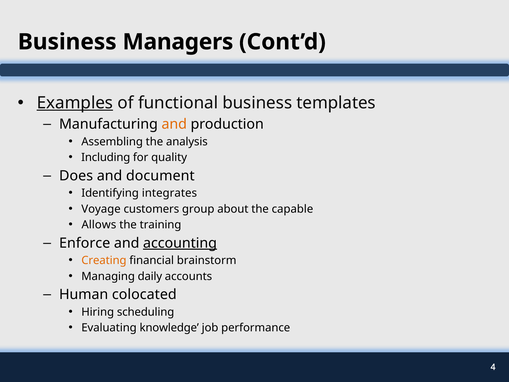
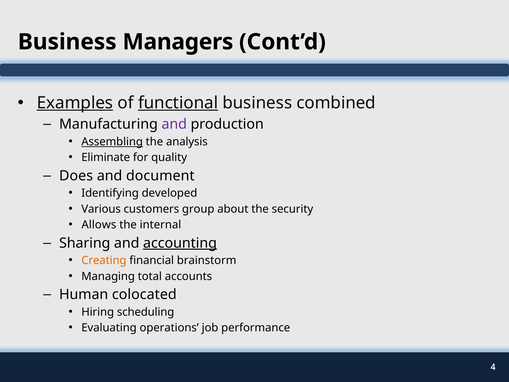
functional underline: none -> present
templates: templates -> combined
and at (174, 124) colour: orange -> purple
Assembling underline: none -> present
Including: Including -> Eliminate
integrates: integrates -> developed
Voyage: Voyage -> Various
capable: capable -> security
training: training -> internal
Enforce: Enforce -> Sharing
daily: daily -> total
knowledge: knowledge -> operations
